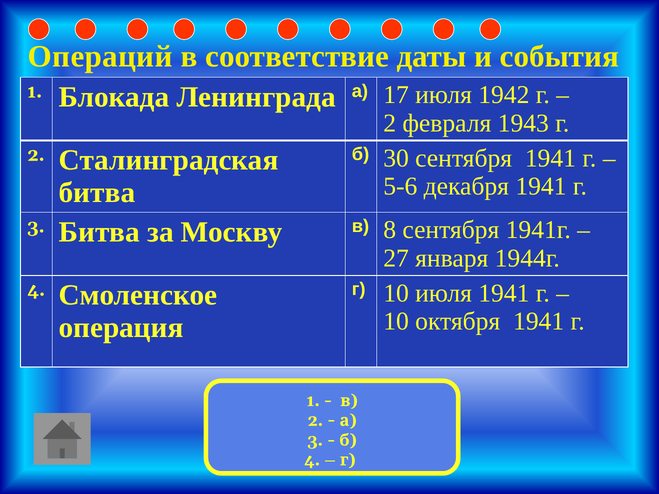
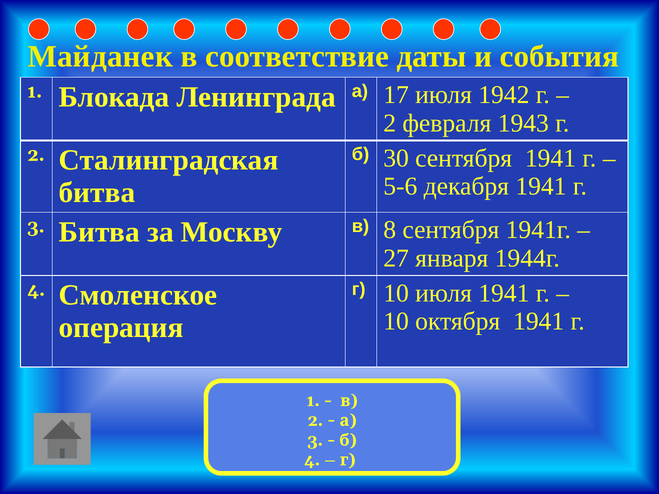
Операций: Операций -> Майданек
